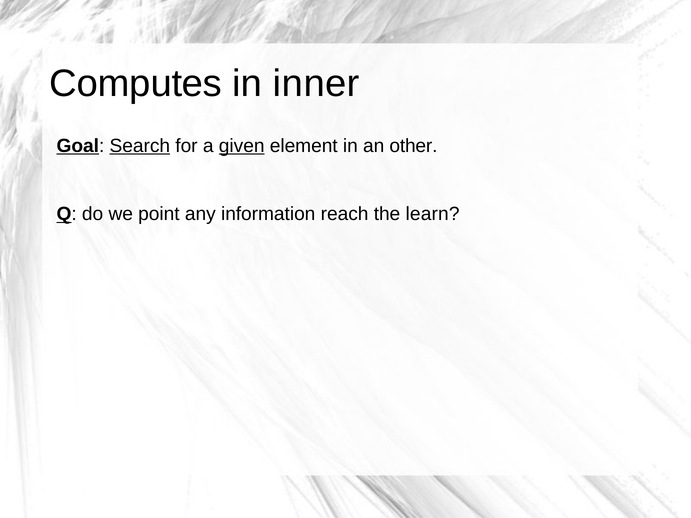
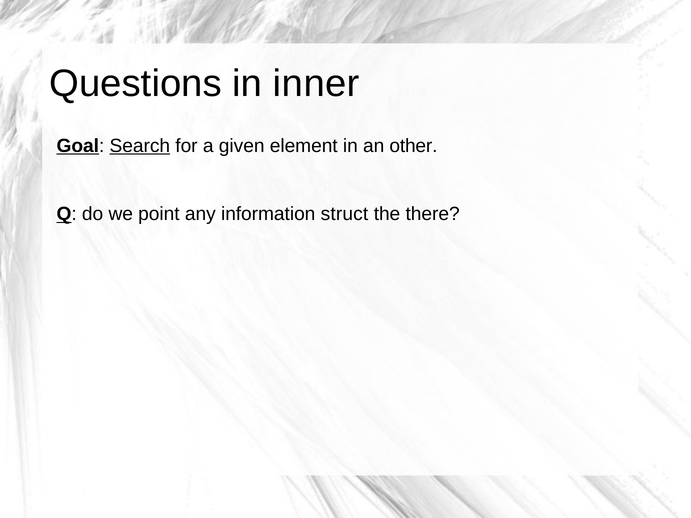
Computes: Computes -> Questions
given underline: present -> none
reach: reach -> struct
learn: learn -> there
